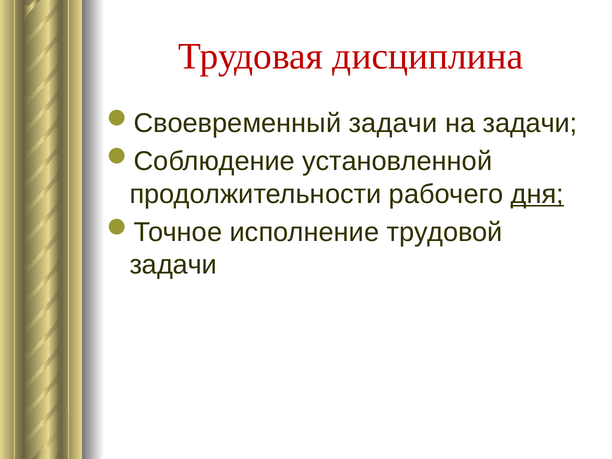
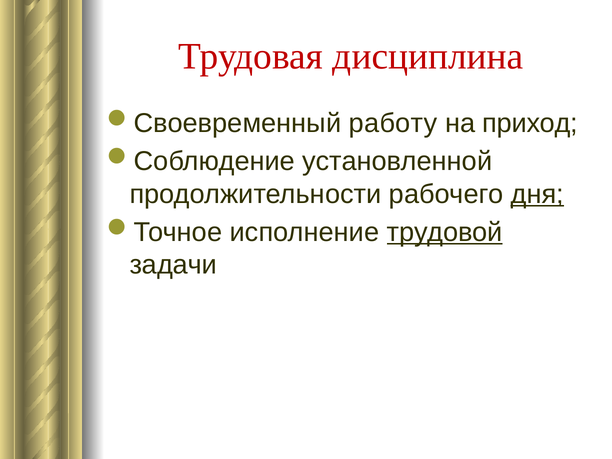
задачи at (393, 123): задачи -> работу
на задачи: задачи -> приход
трудовой underline: none -> present
